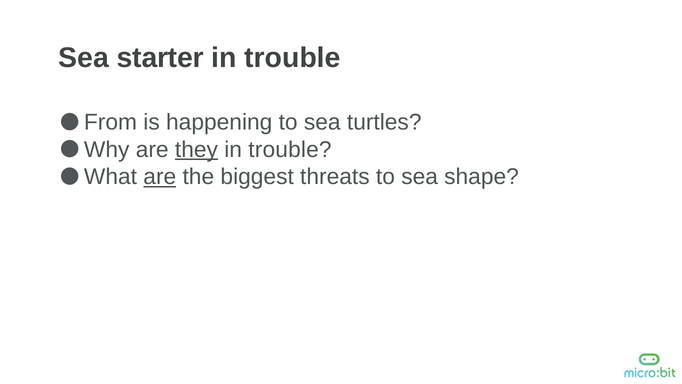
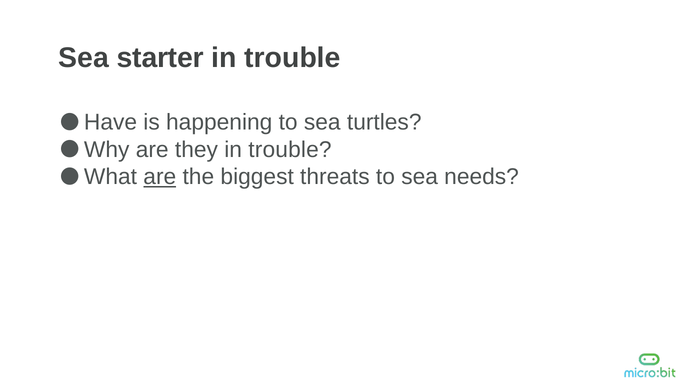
From: From -> Have
they underline: present -> none
shape: shape -> needs
